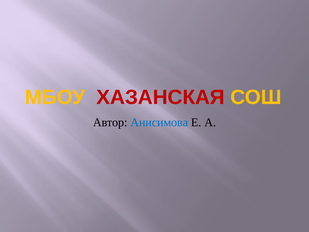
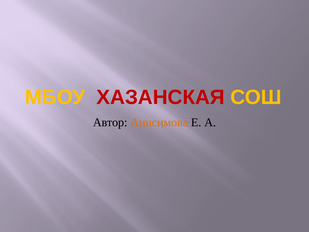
Анисимова colour: blue -> orange
